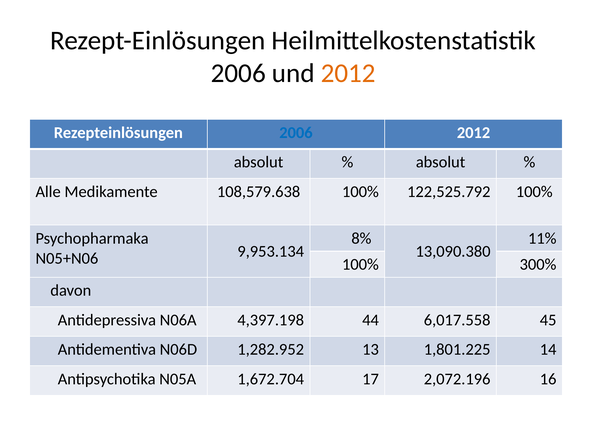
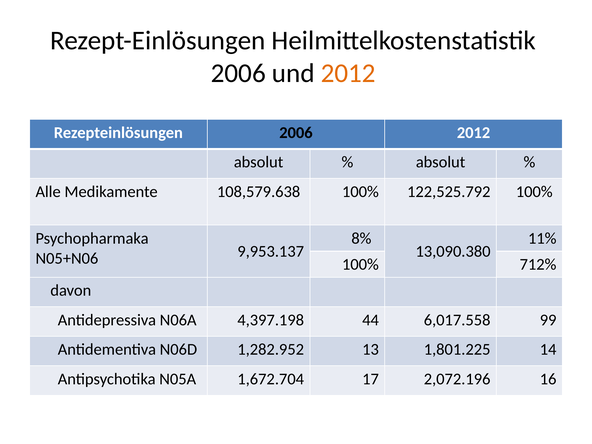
2006 at (296, 133) colour: blue -> black
9,953.134: 9,953.134 -> 9,953.137
300%: 300% -> 712%
45: 45 -> 99
